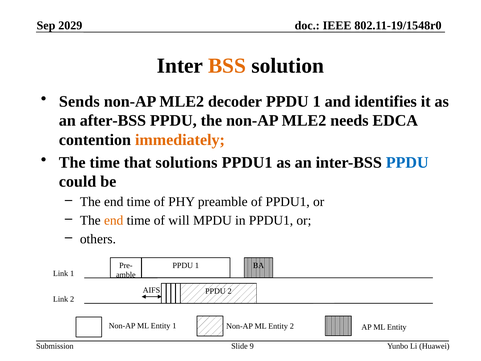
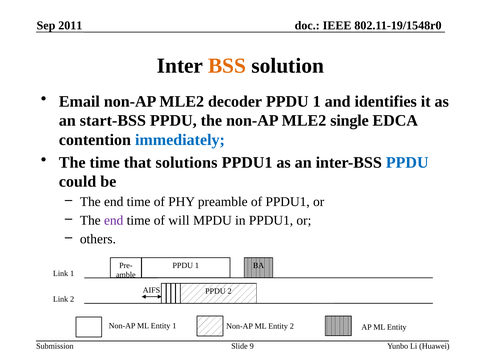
2029: 2029 -> 2011
Sends: Sends -> Email
after-BSS: after-BSS -> start-BSS
needs: needs -> single
immediately colour: orange -> blue
end at (114, 220) colour: orange -> purple
